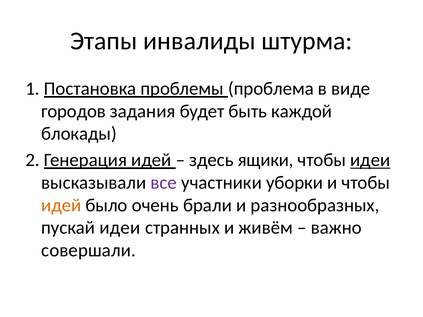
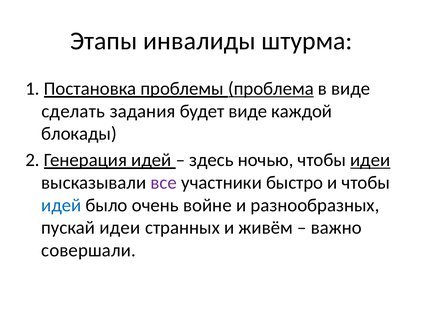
проблема underline: none -> present
городов: городов -> сделать
будет быть: быть -> виде
ящики: ящики -> ночью
уборки: уборки -> быстро
идей at (61, 205) colour: orange -> blue
брали: брали -> войне
